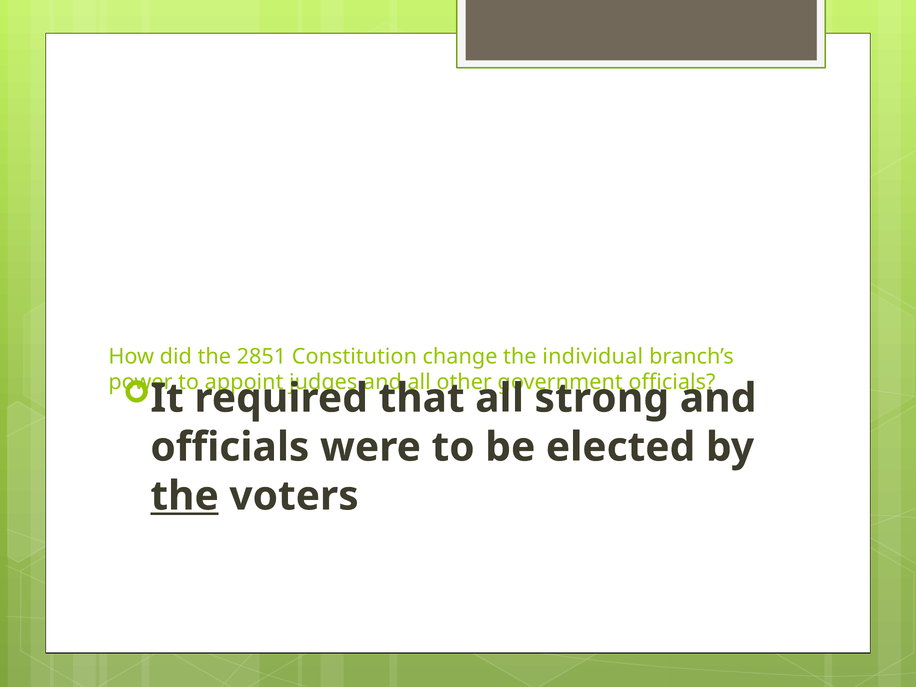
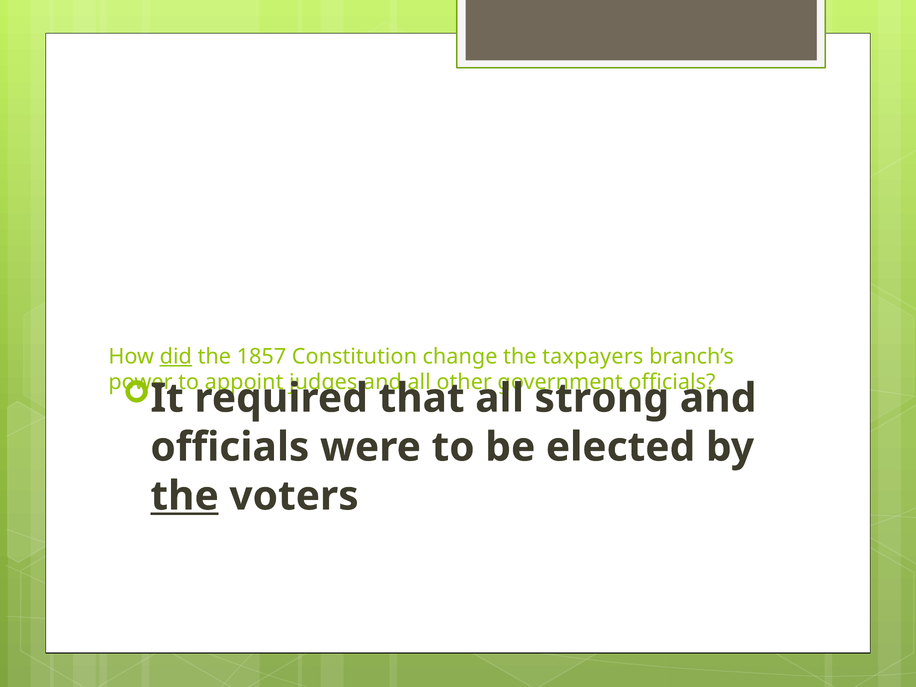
did underline: none -> present
2851: 2851 -> 1857
individual: individual -> taxpayers
